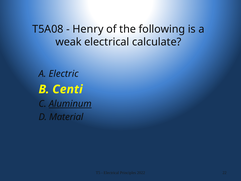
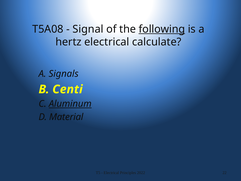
Henry: Henry -> Signal
following underline: none -> present
weak: weak -> hertz
Electric: Electric -> Signals
